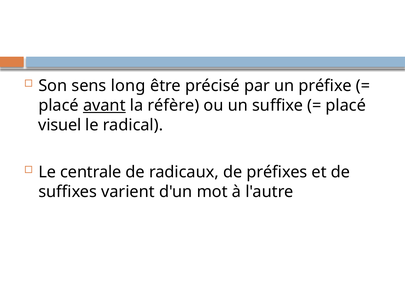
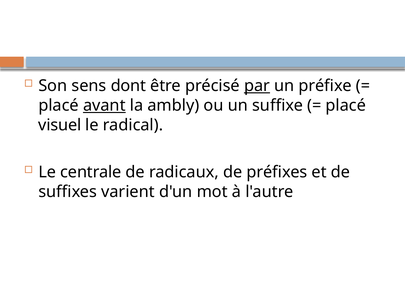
long: long -> dont
par underline: none -> present
réfère: réfère -> ambly
